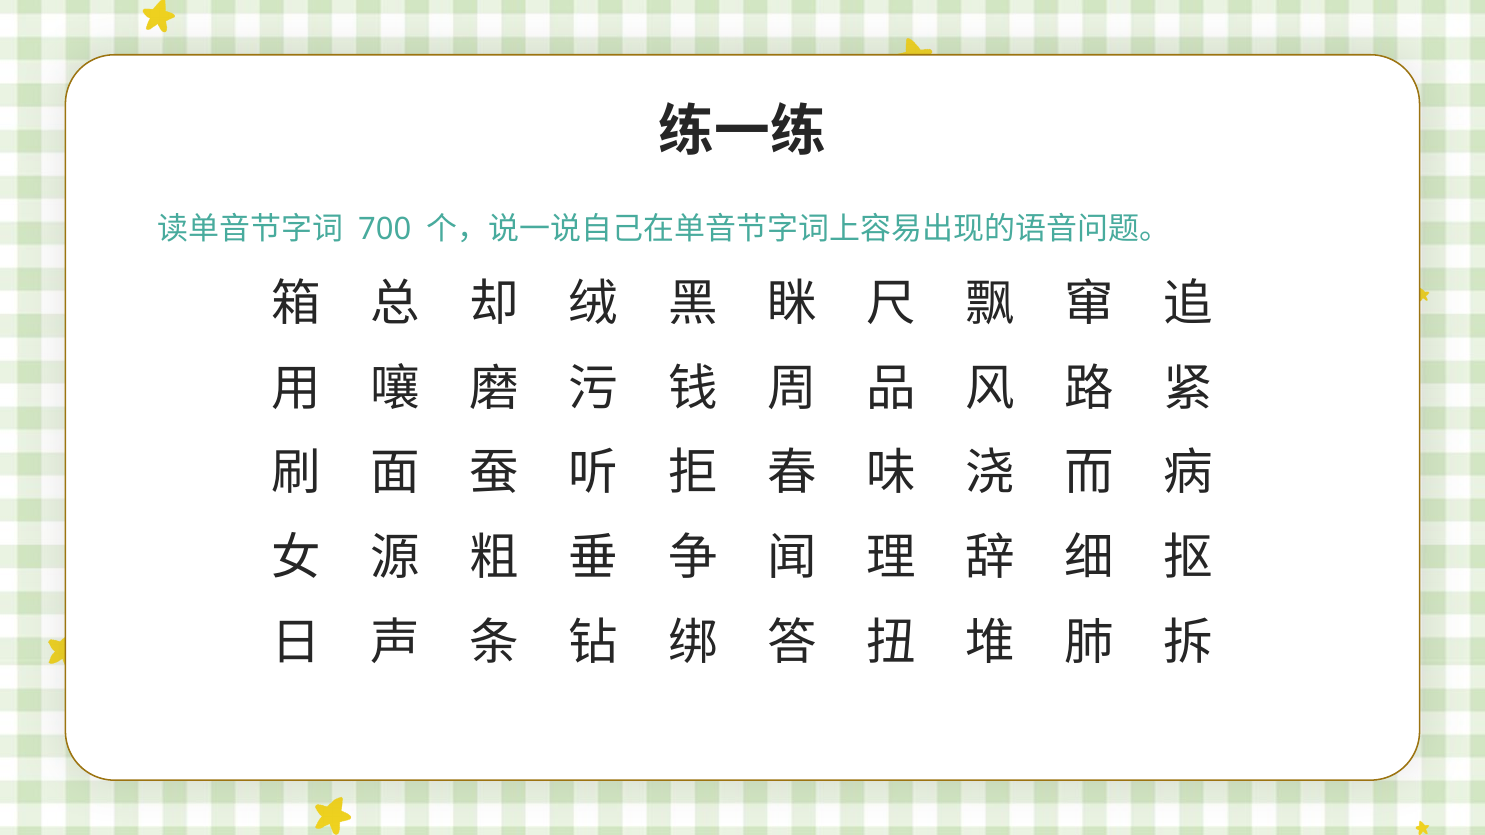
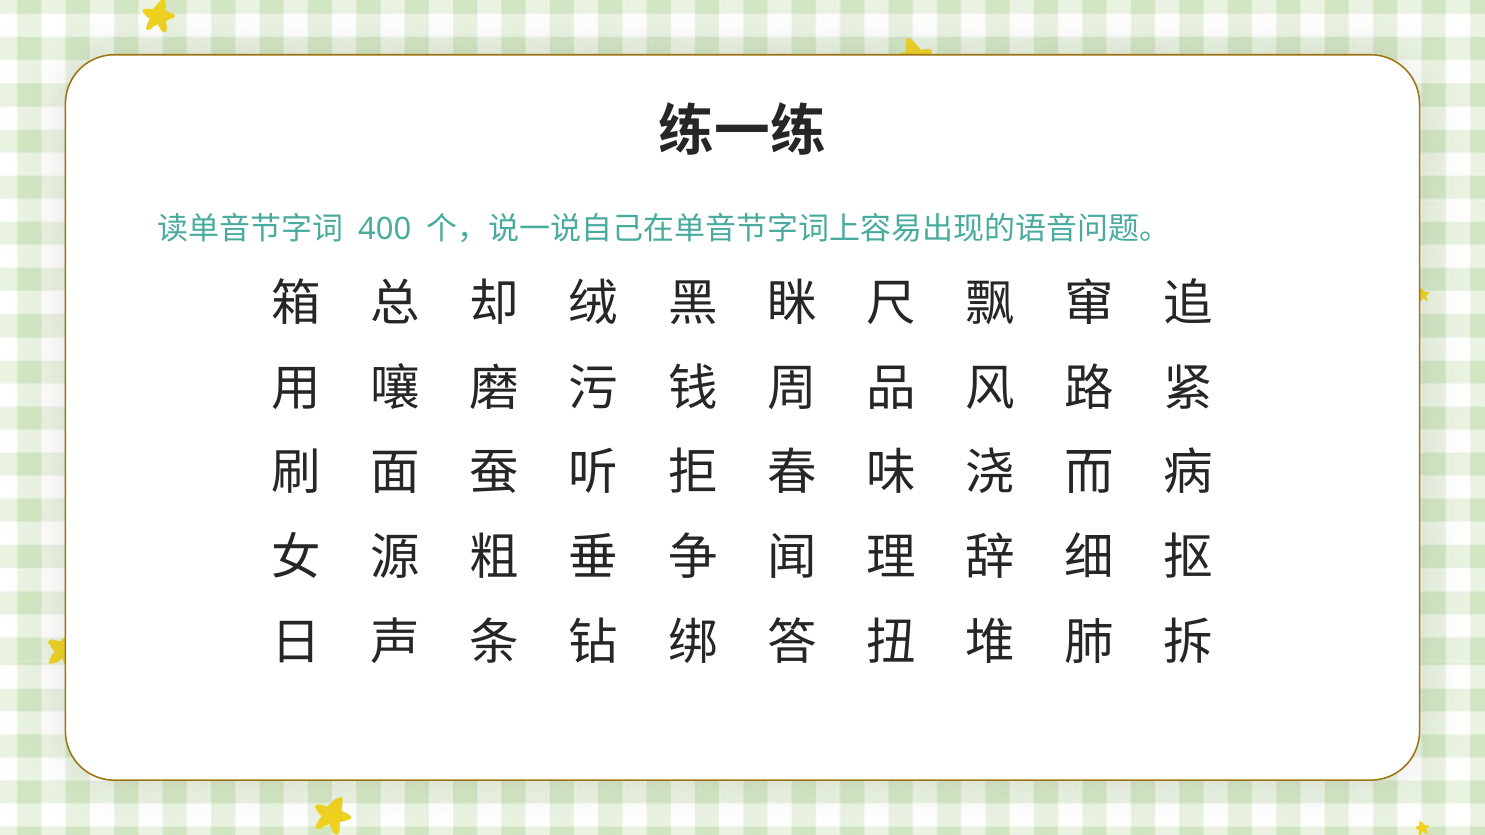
700: 700 -> 400
